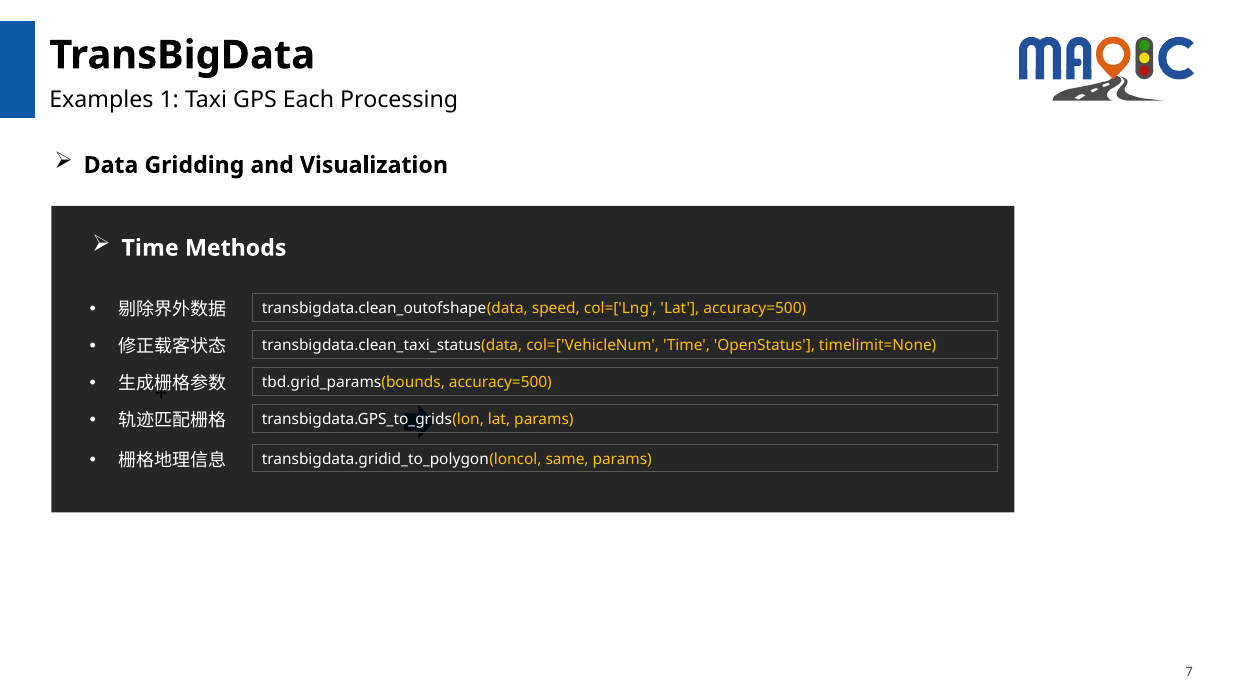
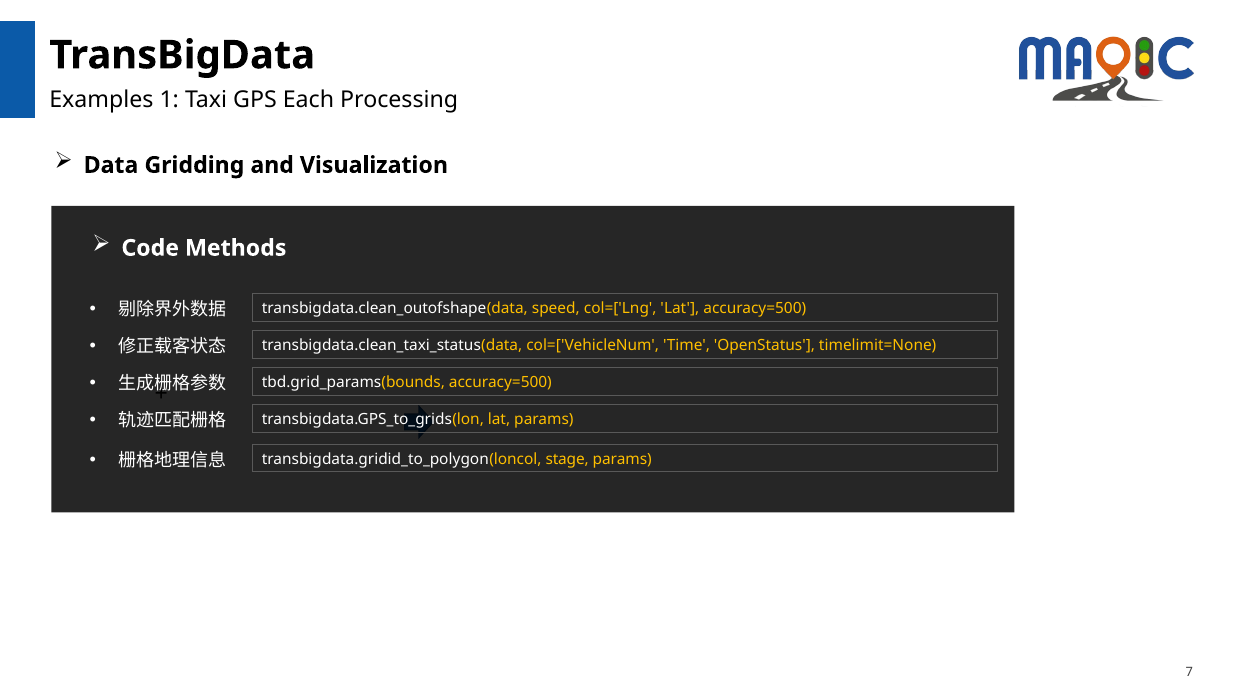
Time at (150, 248): Time -> Code
same: same -> stage
